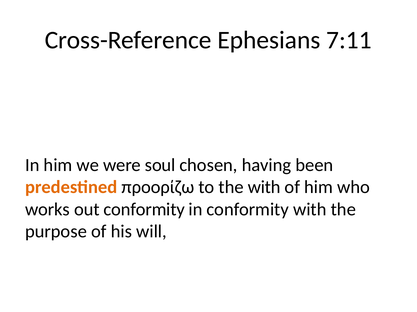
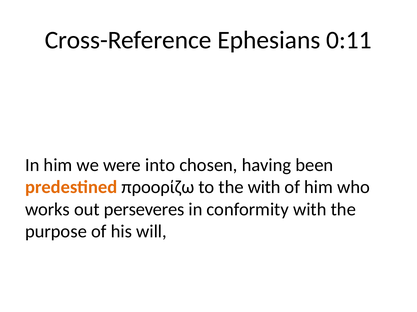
7:11: 7:11 -> 0:11
soul: soul -> into
out conformity: conformity -> perseveres
